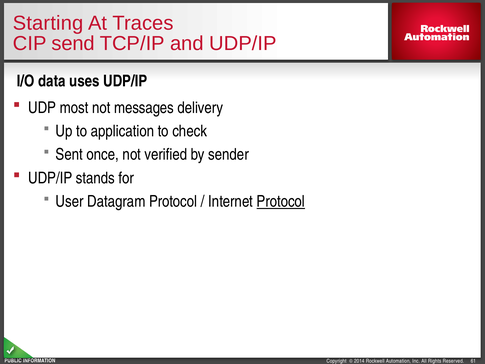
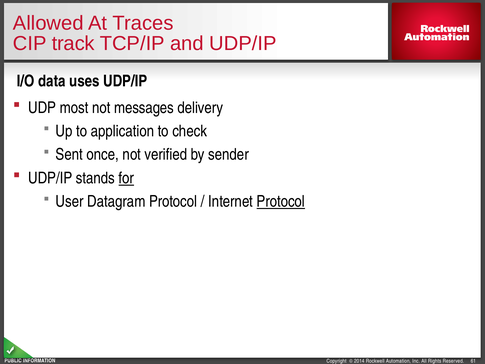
Starting: Starting -> Allowed
send: send -> track
for underline: none -> present
